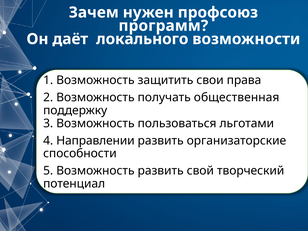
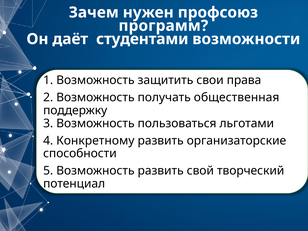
локального: локального -> студентами
Направлении: Направлении -> Конкретному
